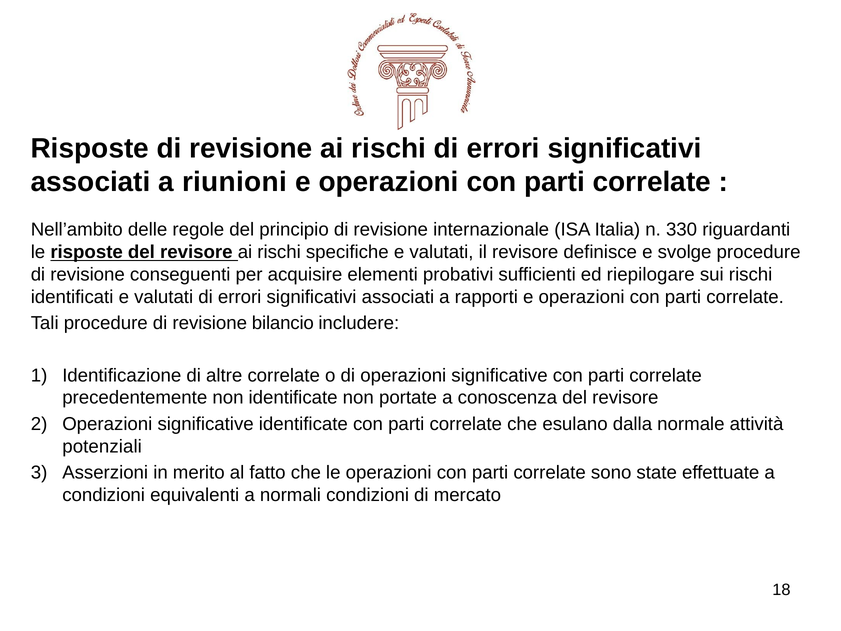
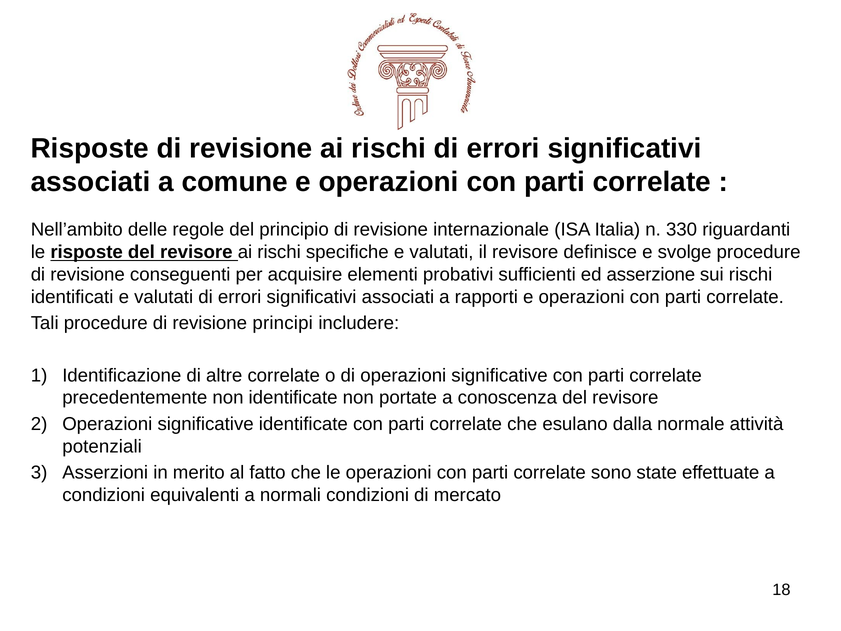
riunioni: riunioni -> comune
riepilogare: riepilogare -> asserzione
bilancio: bilancio -> principi
